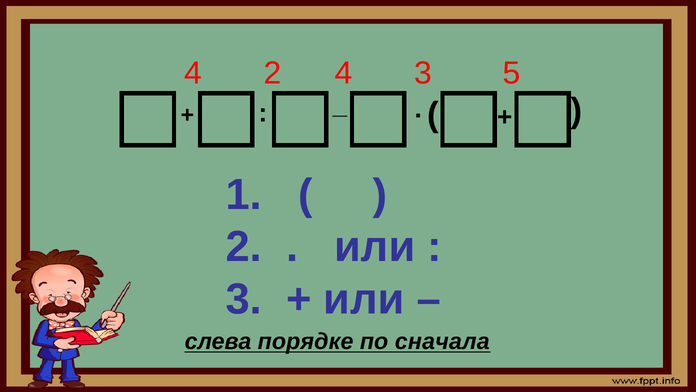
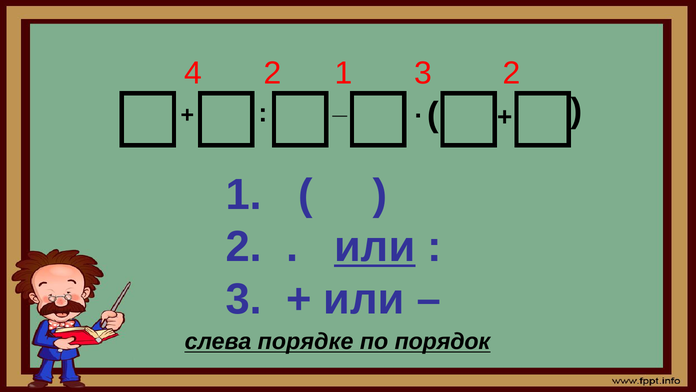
2 4: 4 -> 1
3 5: 5 -> 2
или at (375, 247) underline: none -> present
сначала: сначала -> порядок
